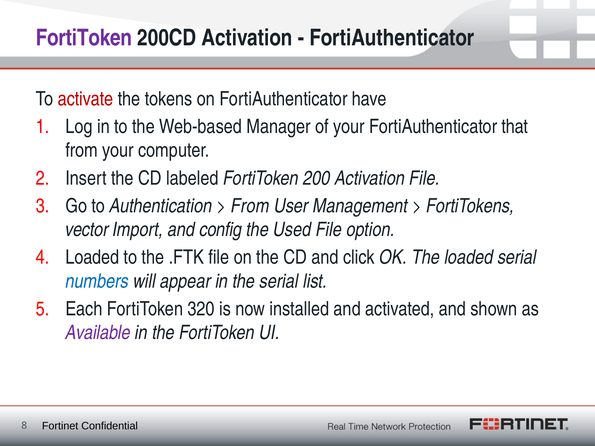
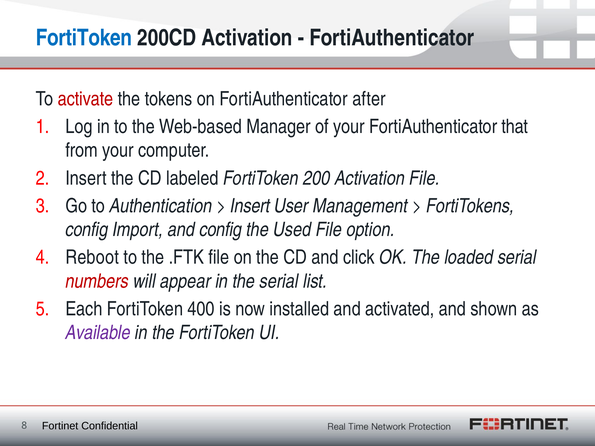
FortiToken at (84, 38) colour: purple -> blue
have: have -> after
From at (250, 206): From -> Insert
vector at (87, 230): vector -> config
Loaded at (92, 258): Loaded -> Reboot
numbers colour: blue -> red
320: 320 -> 400
